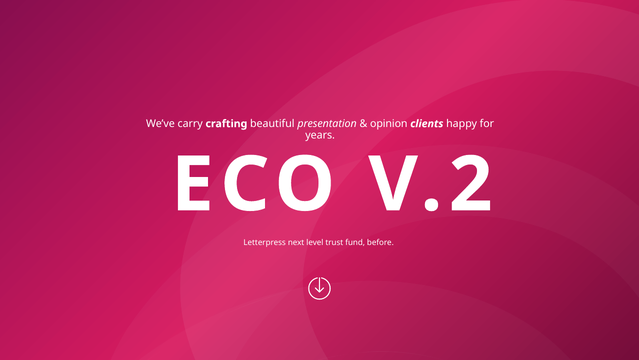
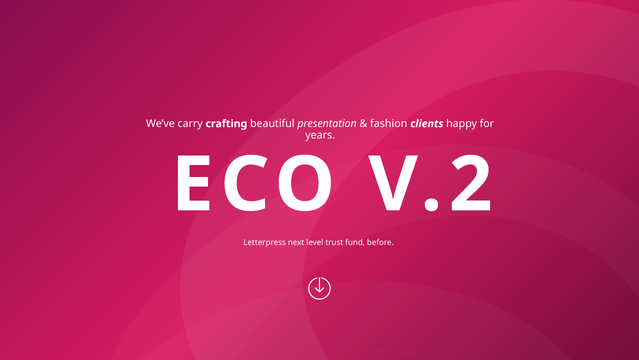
opinion: opinion -> fashion
